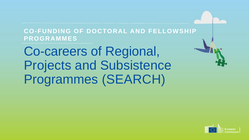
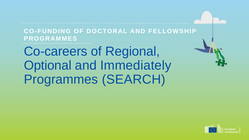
Projects: Projects -> Optional
Subsistence: Subsistence -> Immediately
